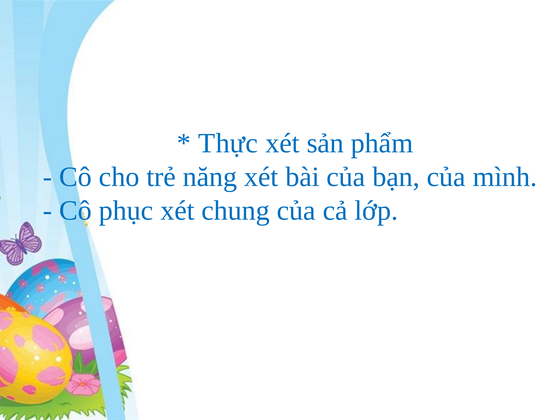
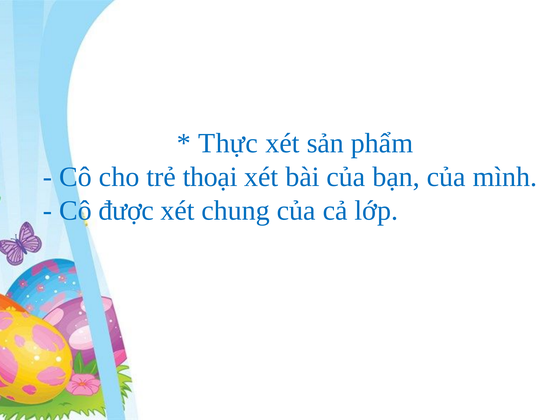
năng: năng -> thoại
phục: phục -> được
